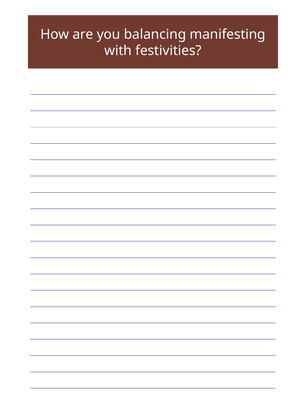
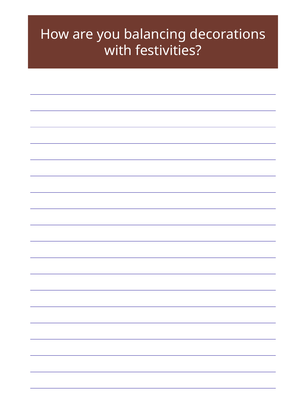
manifesting: manifesting -> decorations
